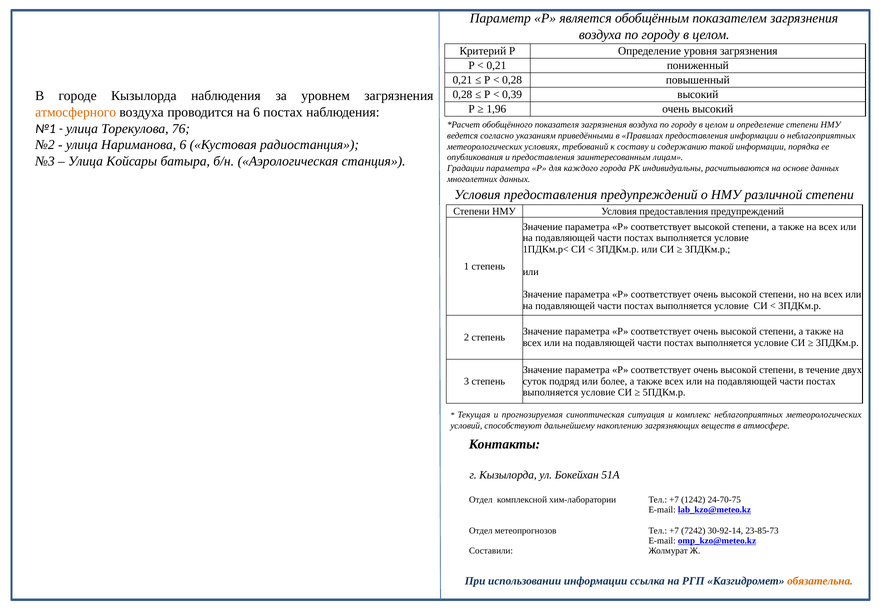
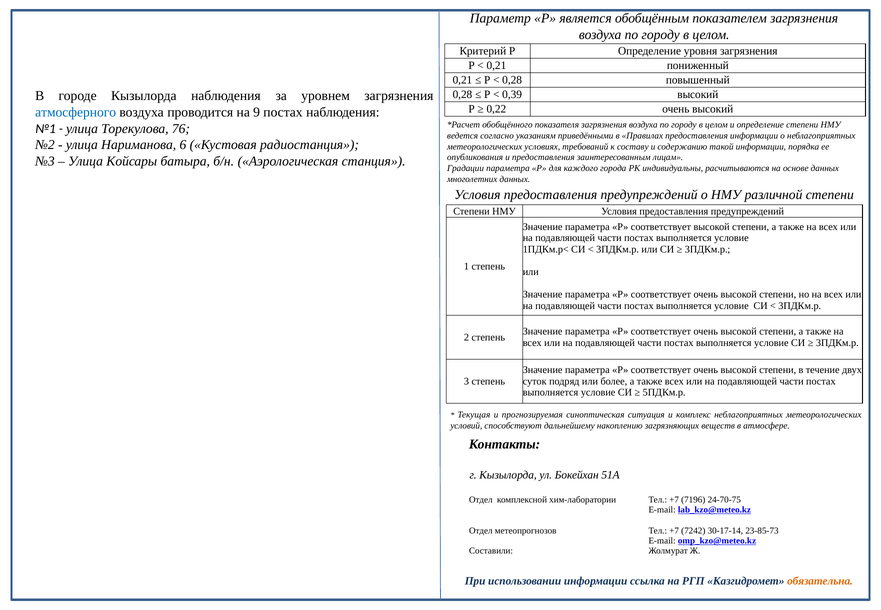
1,96: 1,96 -> 0,22
атмосферного colour: orange -> blue
на 6: 6 -> 9
1242: 1242 -> 7196
30-92-14: 30-92-14 -> 30-17-14
